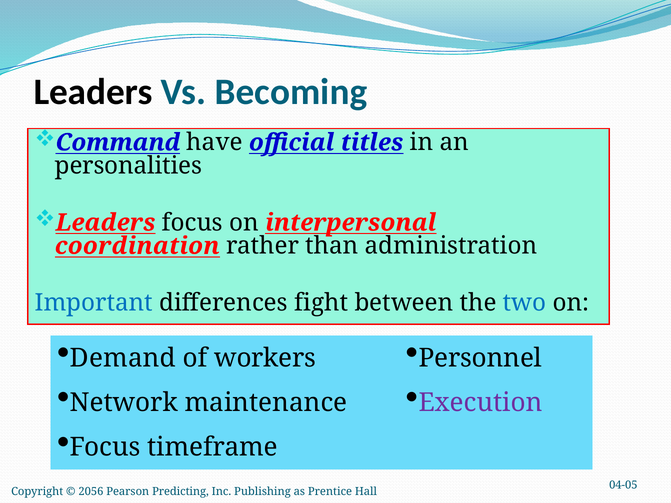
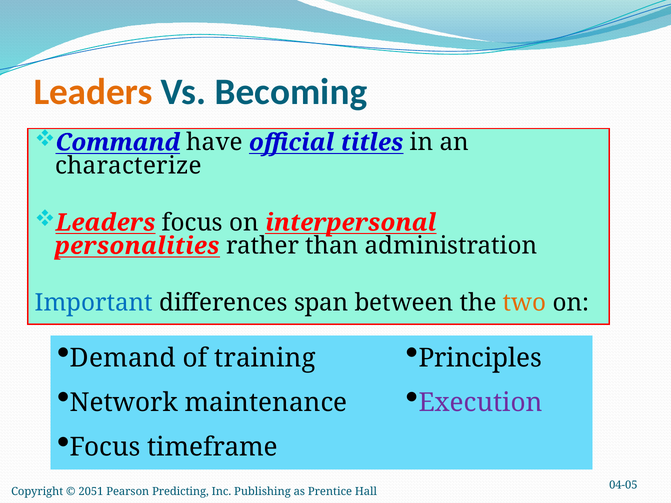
Leaders at (93, 92) colour: black -> orange
personalities: personalities -> characterize
coordination: coordination -> personalities
fight: fight -> span
two colour: blue -> orange
workers: workers -> training
Personnel: Personnel -> Principles
2056: 2056 -> 2051
